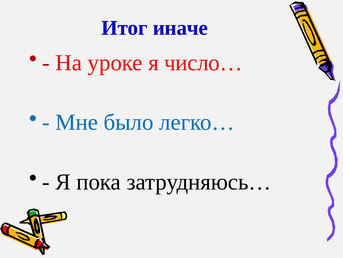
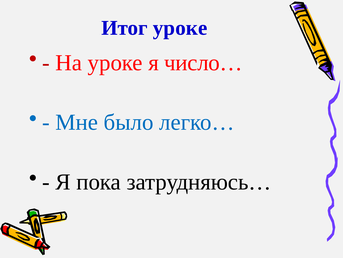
Итог иначе: иначе -> уроке
